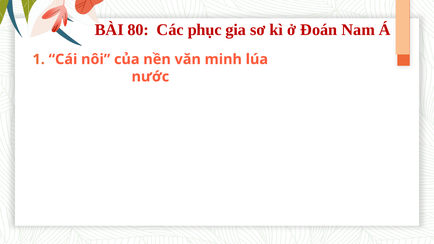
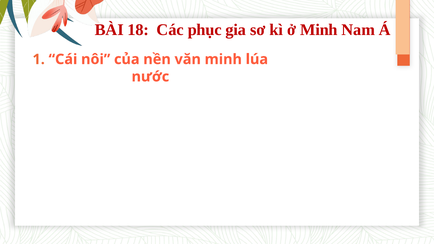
80: 80 -> 18
ở Đoán: Đoán -> Minh
